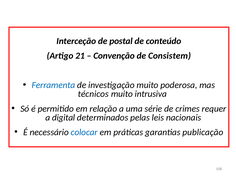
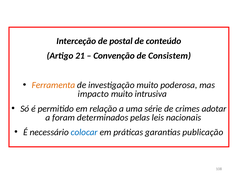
Ferramenta colour: blue -> orange
técnicos: técnicos -> impacto
requer: requer -> adotar
digital: digital -> foram
